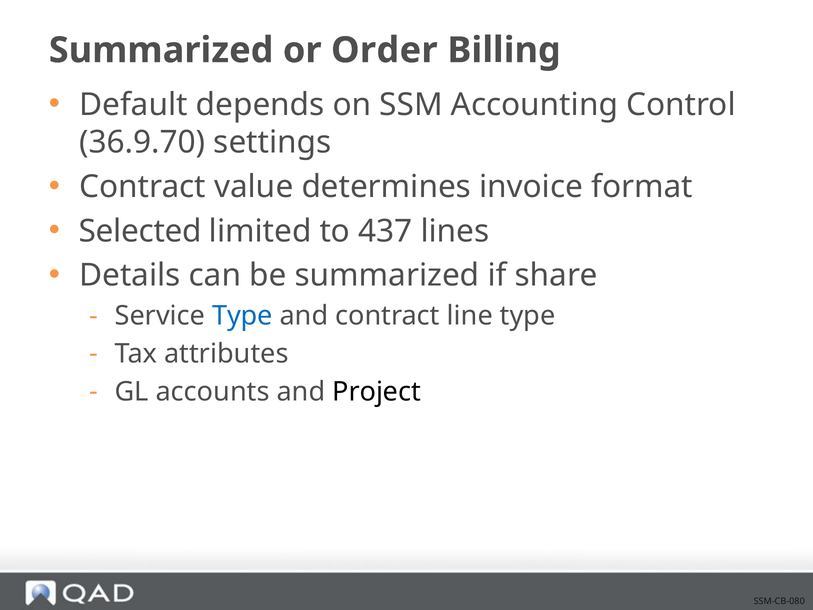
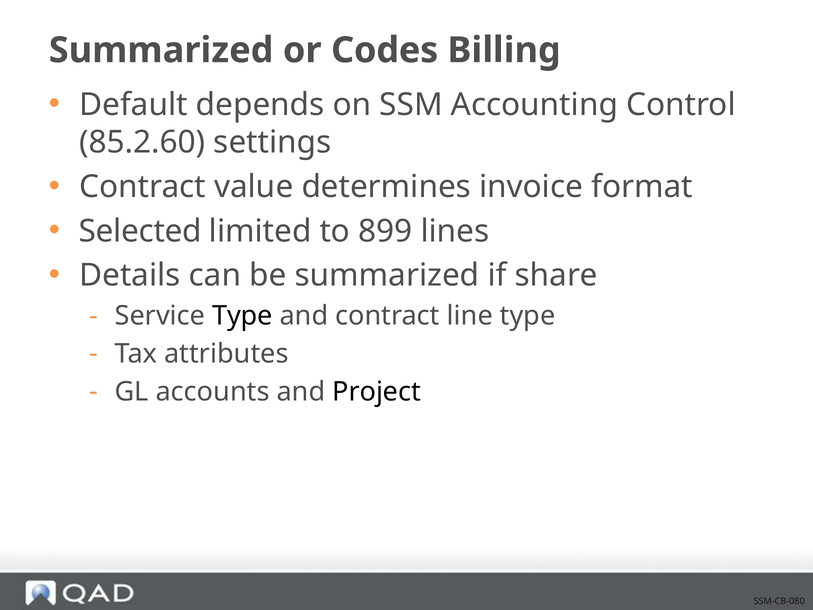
Order: Order -> Codes
36.9.70: 36.9.70 -> 85.2.60
437: 437 -> 899
Type at (242, 316) colour: blue -> black
